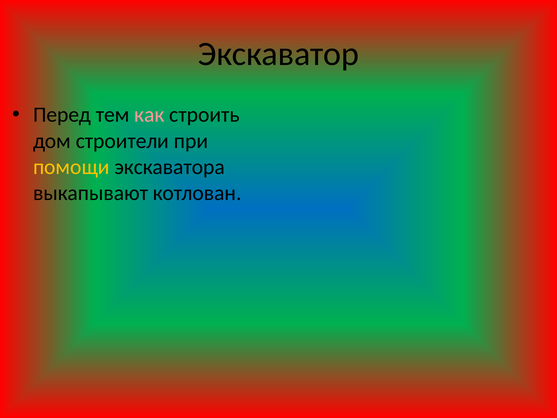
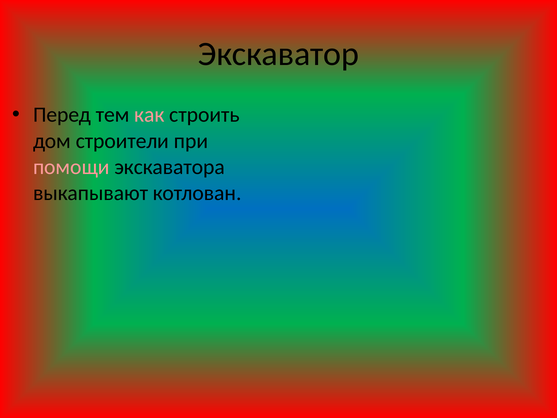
помощи colour: yellow -> pink
